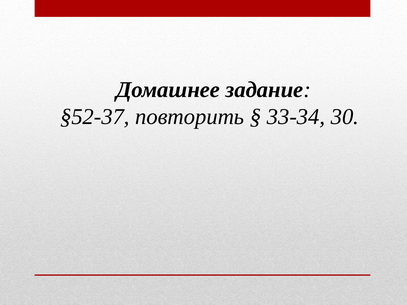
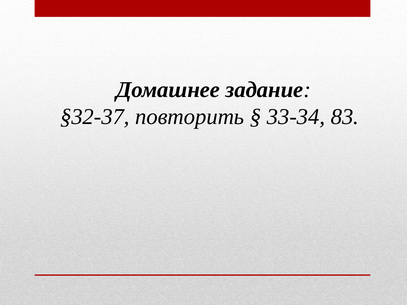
§52-37: §52-37 -> §32-37
30: 30 -> 83
